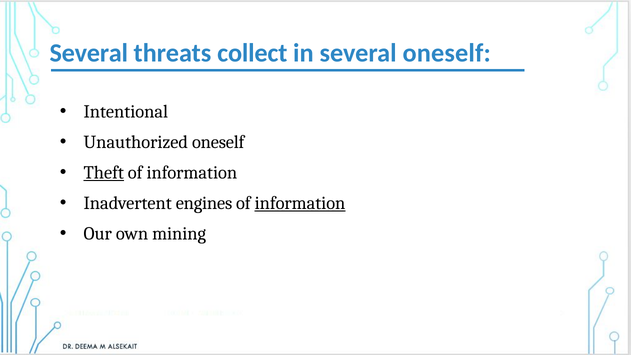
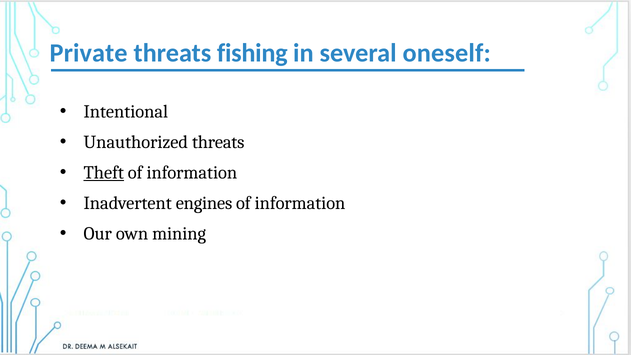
Several at (89, 53): Several -> Private
collect: collect -> fishing
Unauthorized oneself: oneself -> threats
information at (300, 203) underline: present -> none
